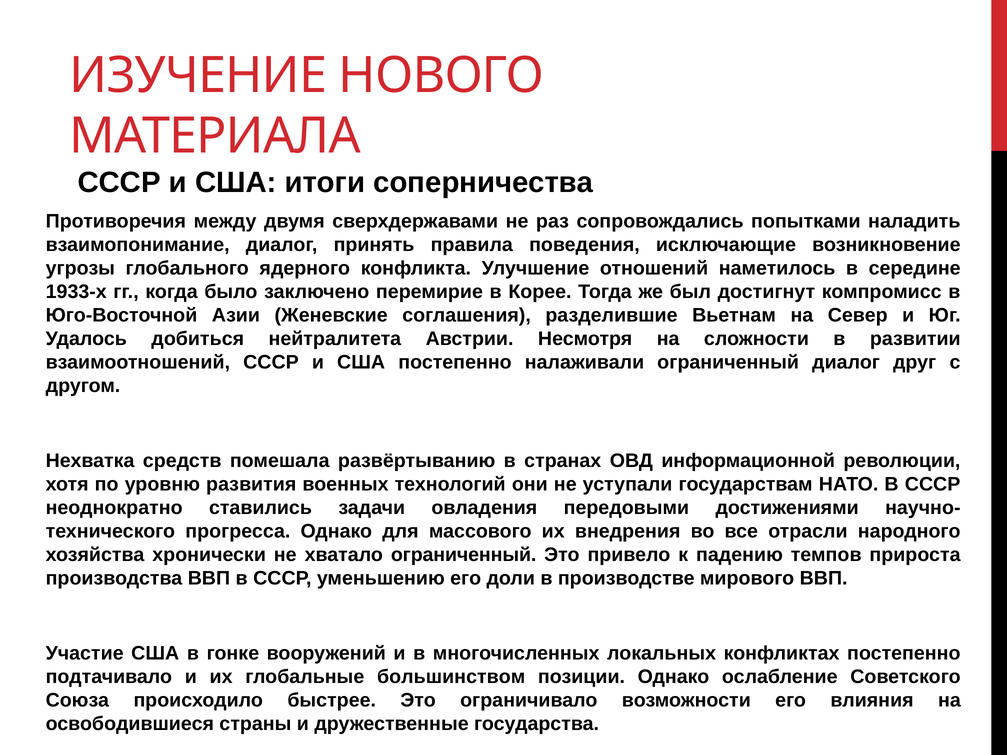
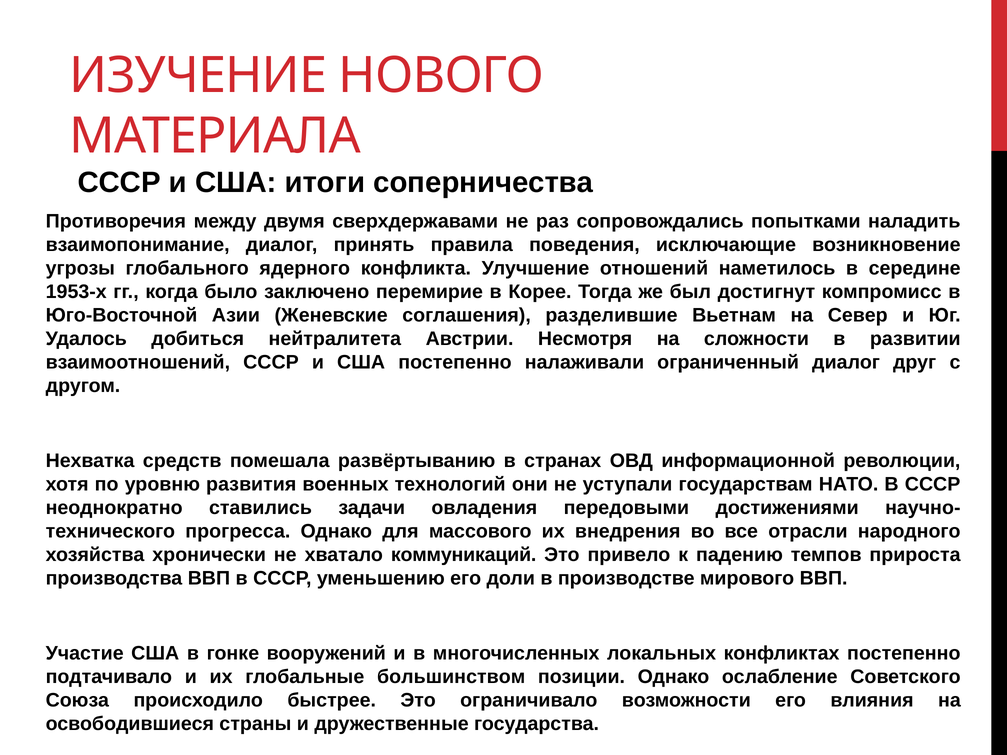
1933-х: 1933-х -> 1953-х
хватало ограниченный: ограниченный -> коммуникаций
